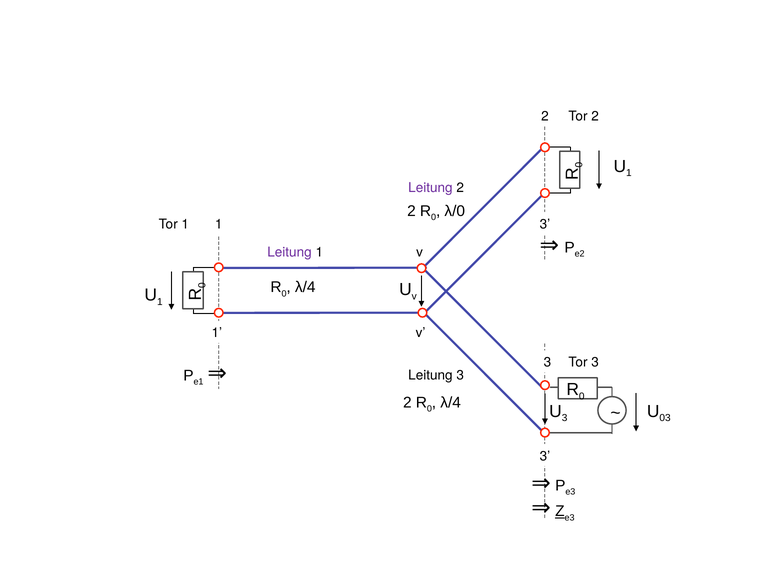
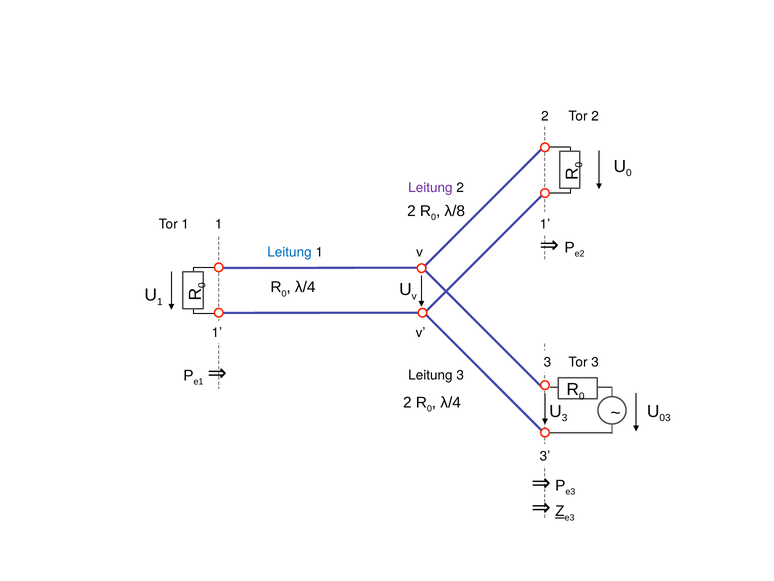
1 at (629, 173): 1 -> 0
λ/0: λ/0 -> λ/8
3 at (545, 224): 3 -> 1
Leitung at (289, 252) colour: purple -> blue
